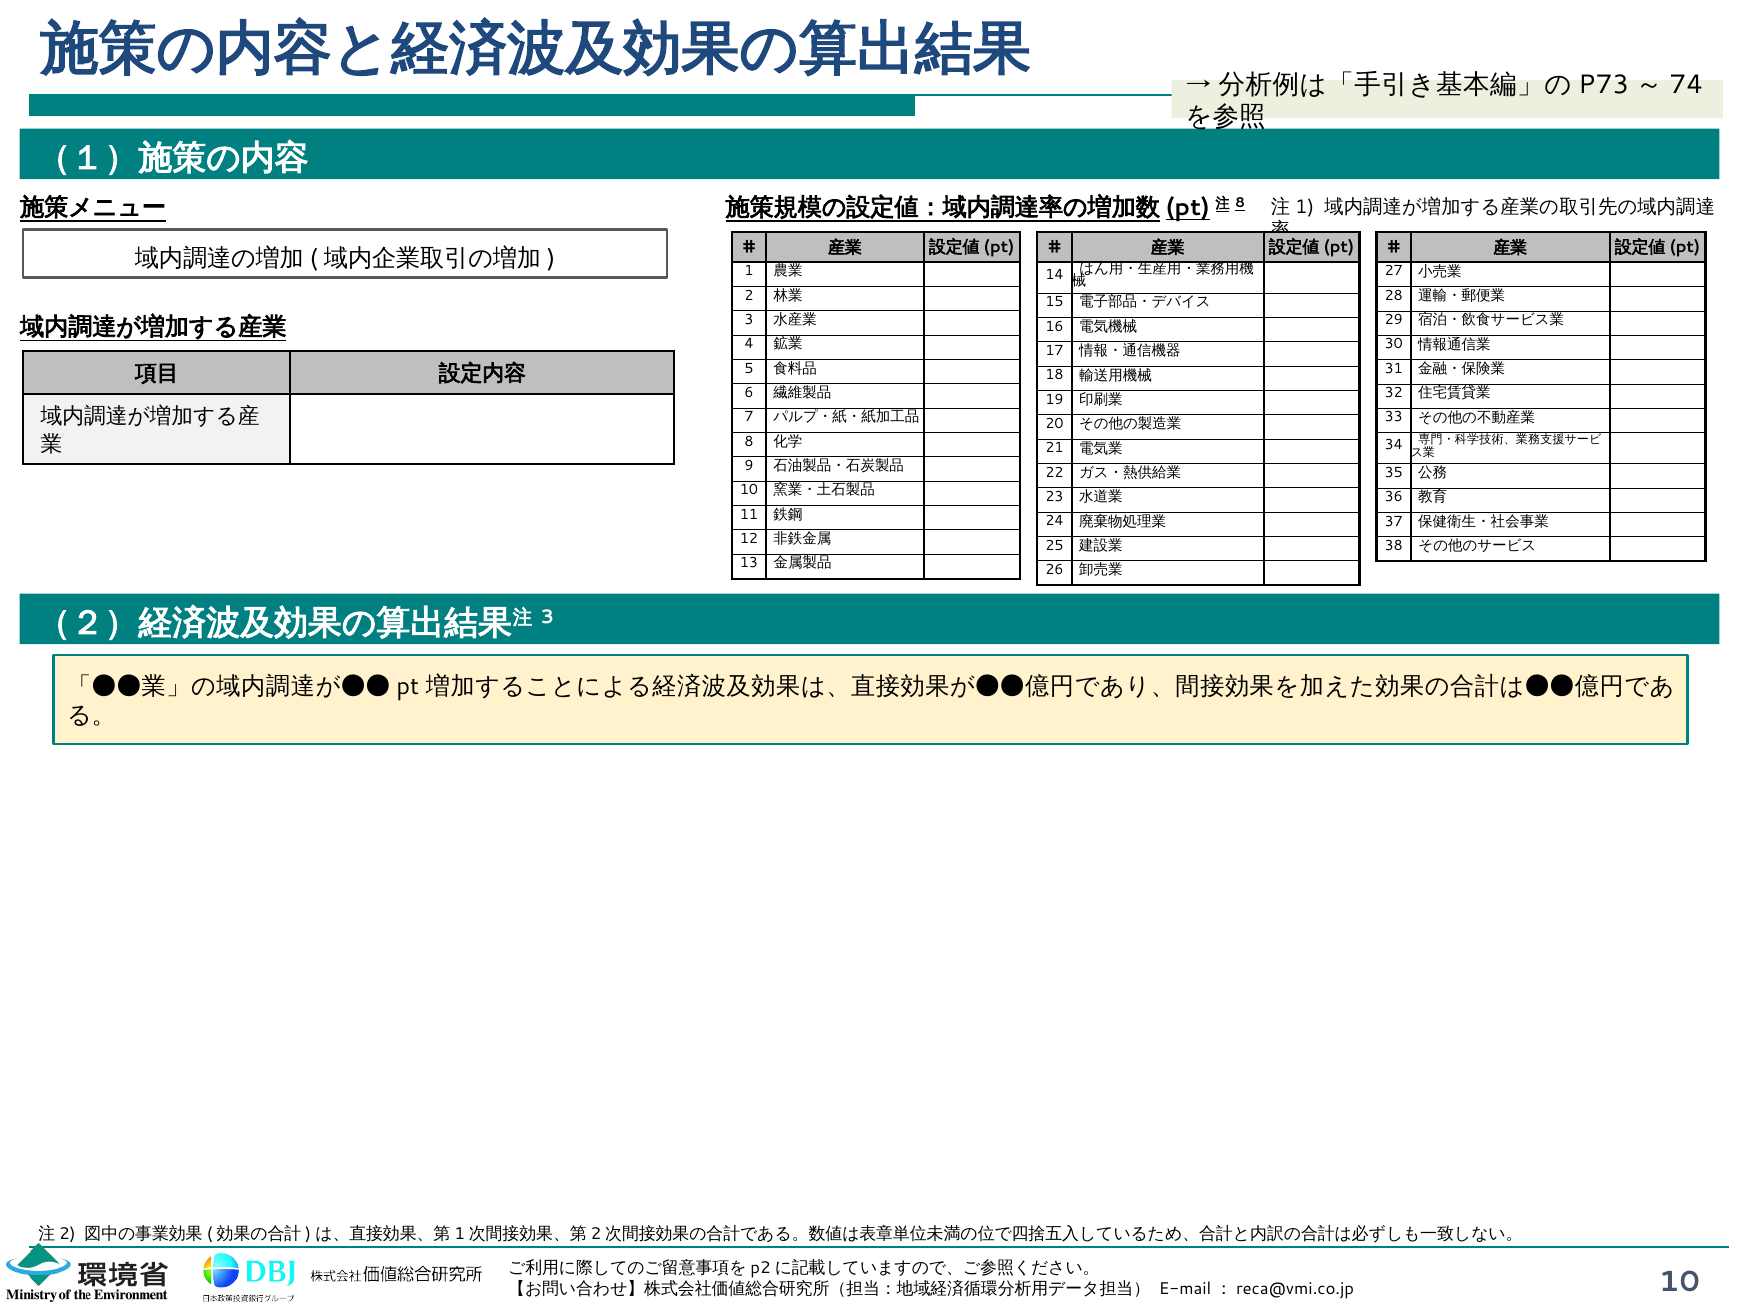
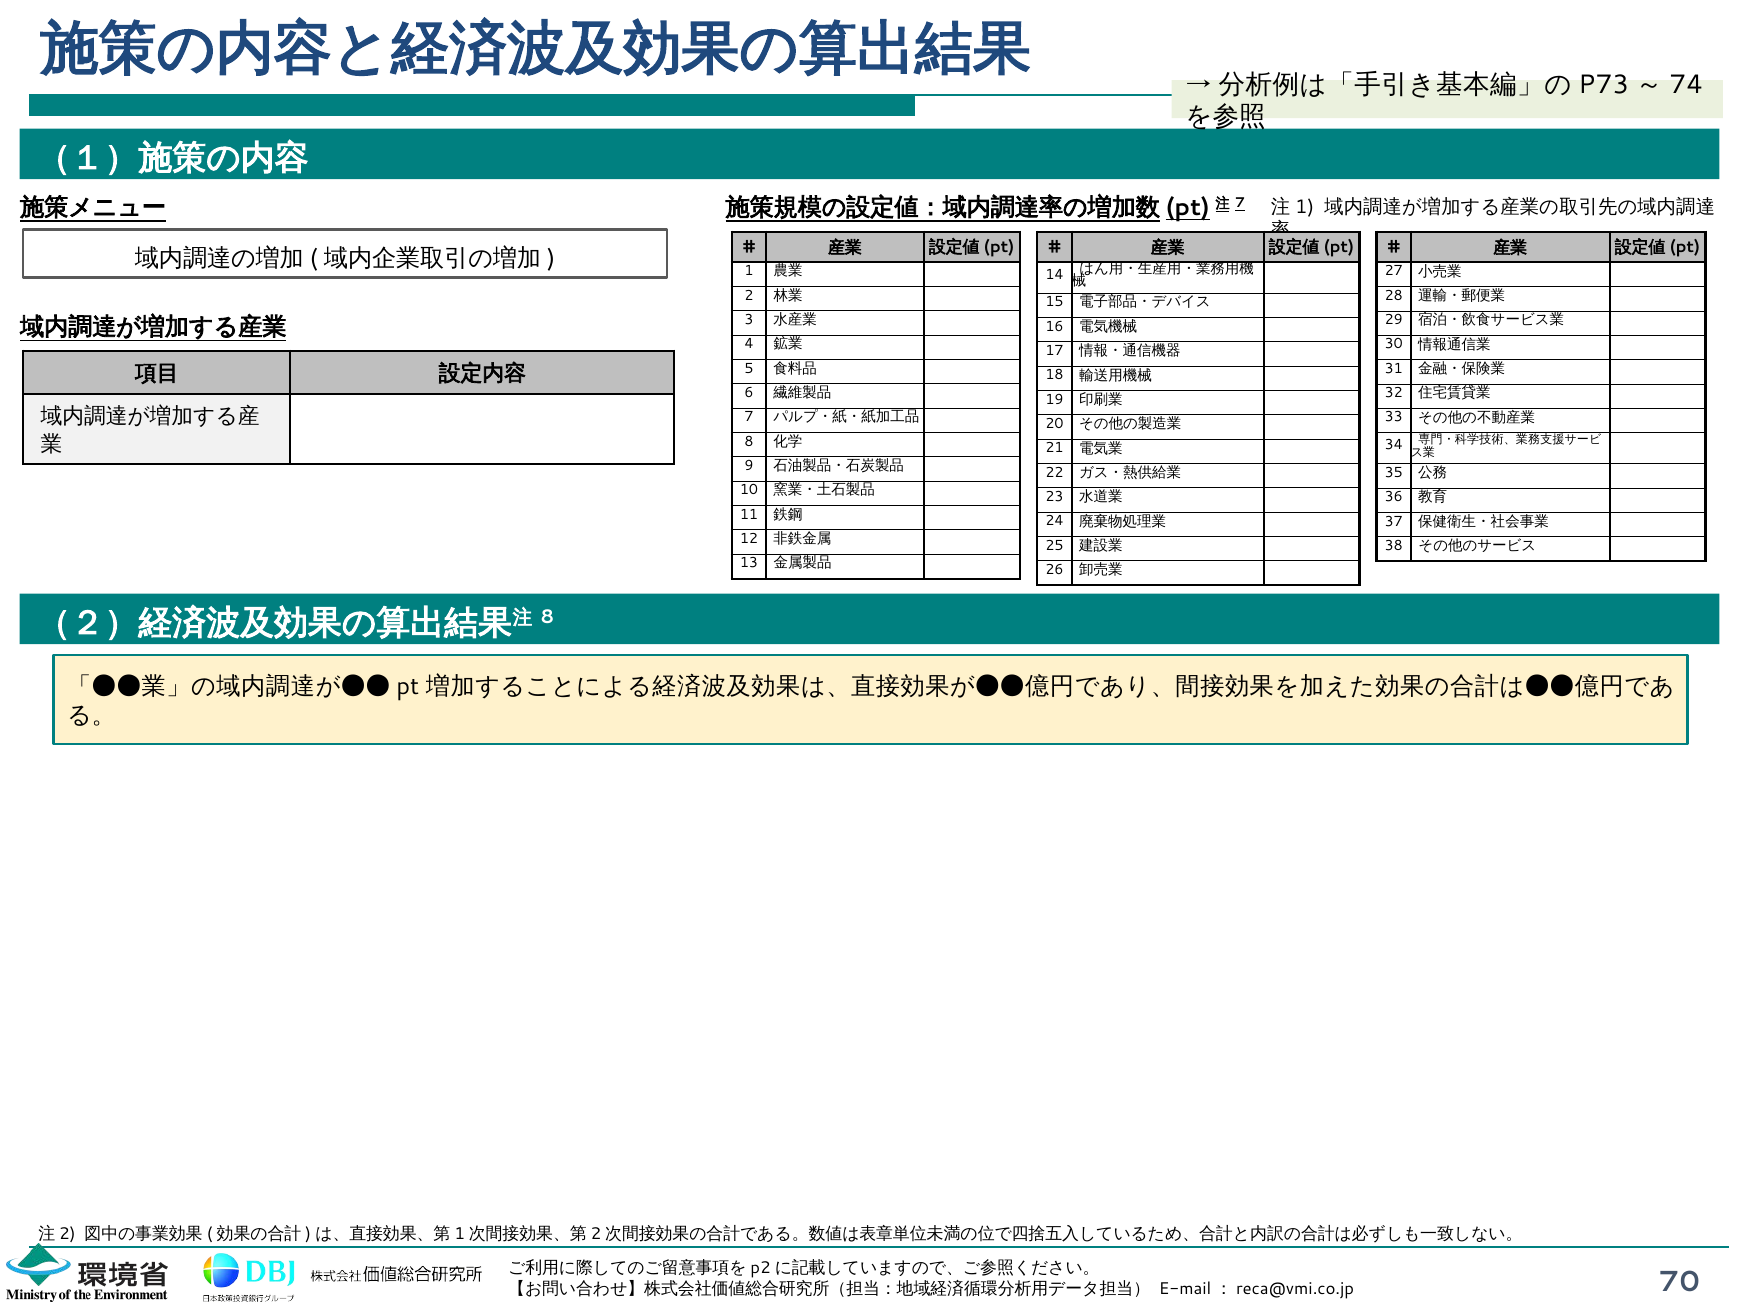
8 at (1240, 203): 8 -> 7
3 at (547, 617): 3 -> 8
10 at (1679, 1281): 10 -> 70
